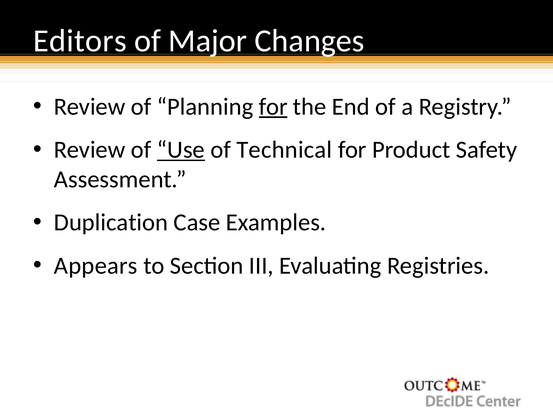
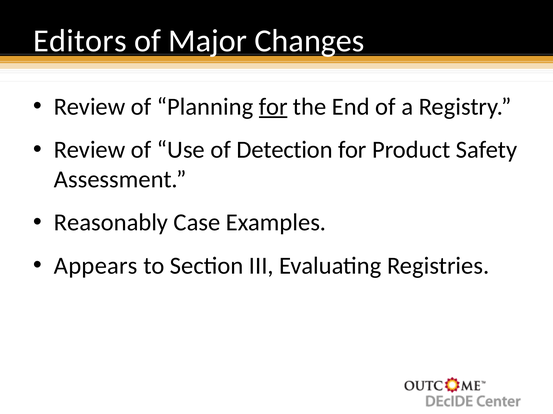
Use underline: present -> none
Technical: Technical -> Detection
Duplication: Duplication -> Reasonably
